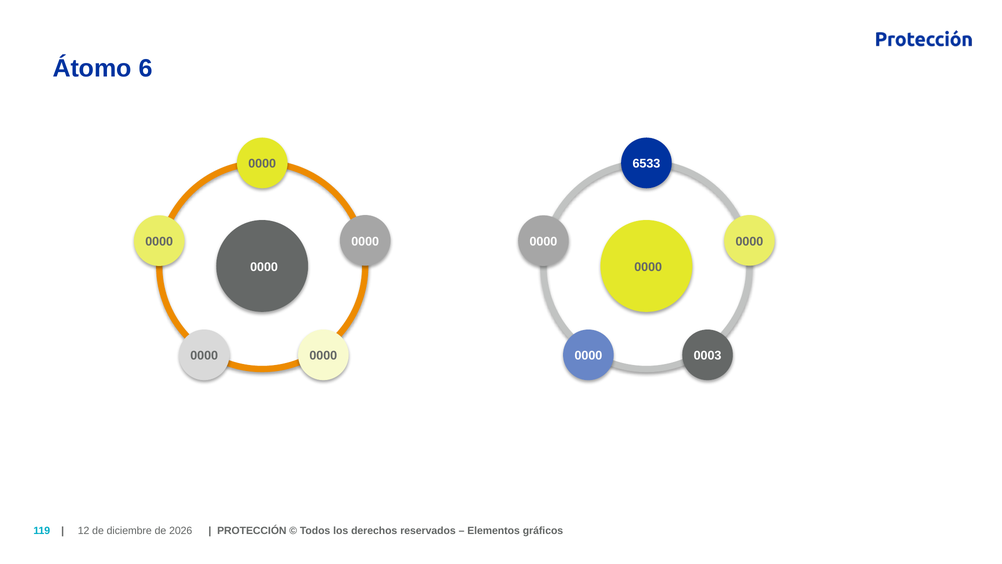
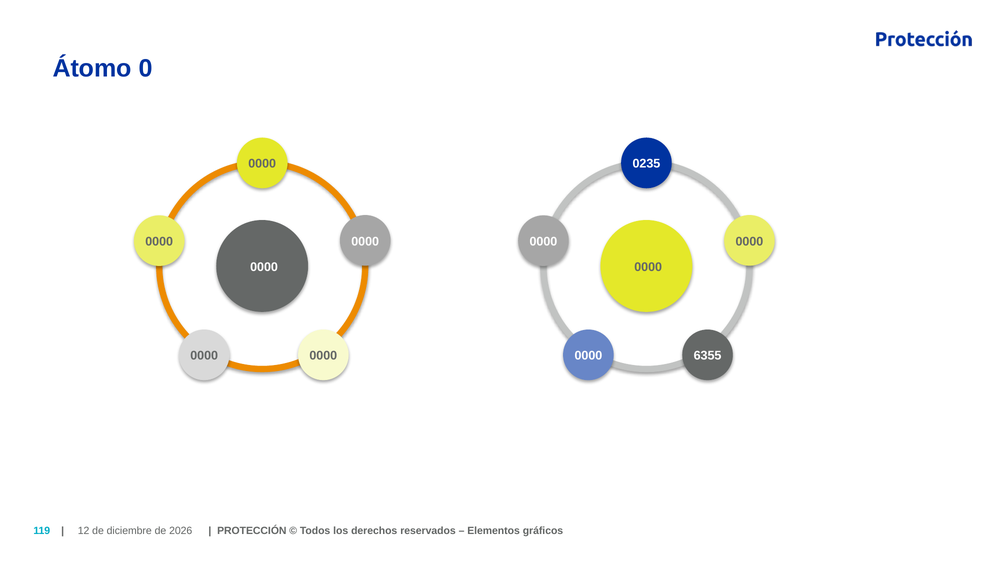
6: 6 -> 0
6533: 6533 -> 0235
0003: 0003 -> 6355
